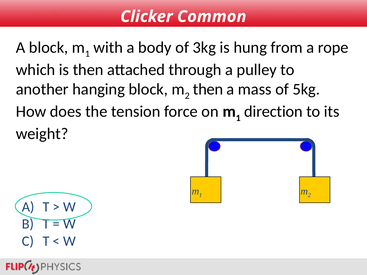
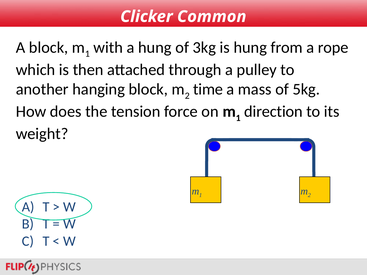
a body: body -> hung
then at (208, 89): then -> time
